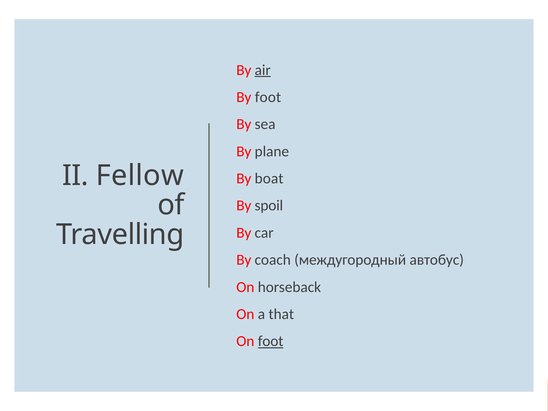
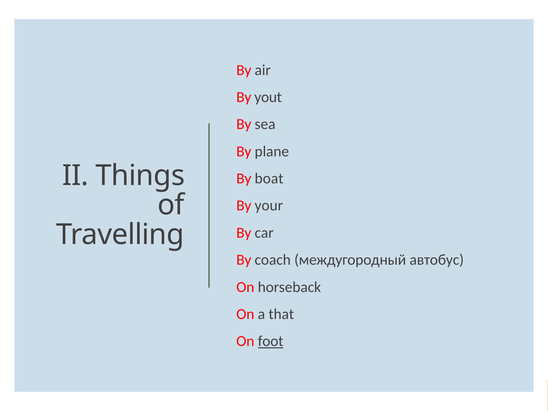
air underline: present -> none
By foot: foot -> yout
Fellow: Fellow -> Things
spoil: spoil -> your
